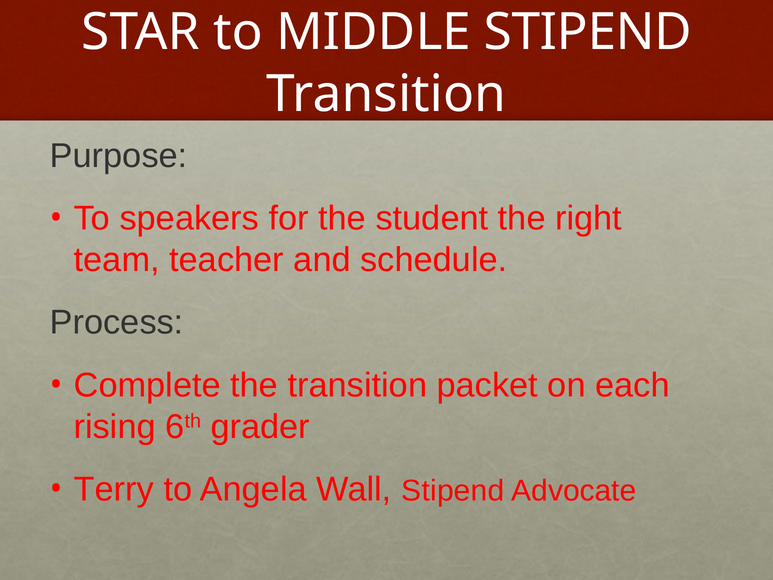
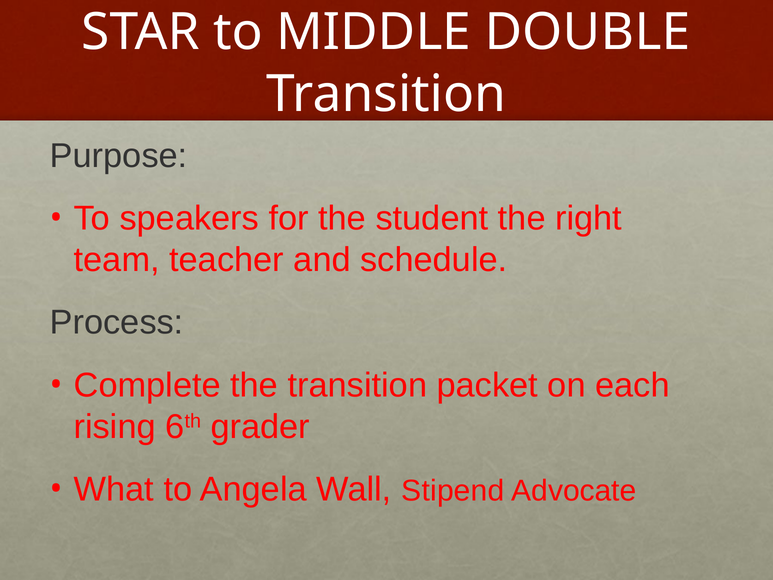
MIDDLE STIPEND: STIPEND -> DOUBLE
Terry: Terry -> What
